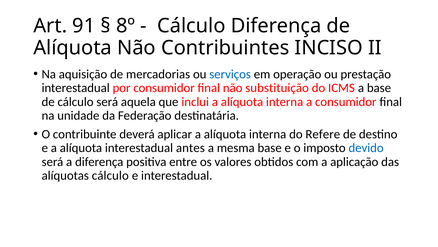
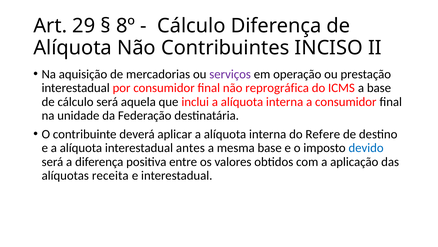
91: 91 -> 29
serviços colour: blue -> purple
substituição: substituição -> reprográfica
alíquotas cálculo: cálculo -> receita
